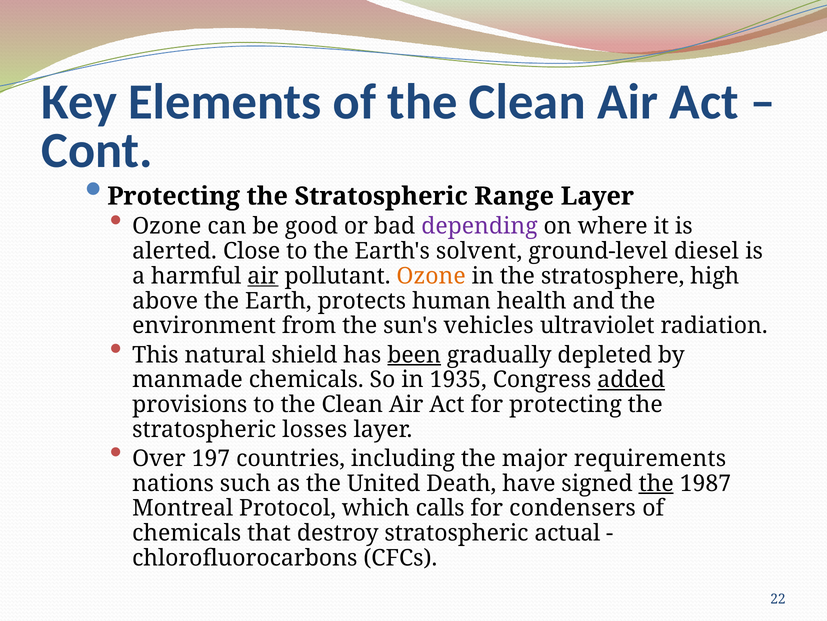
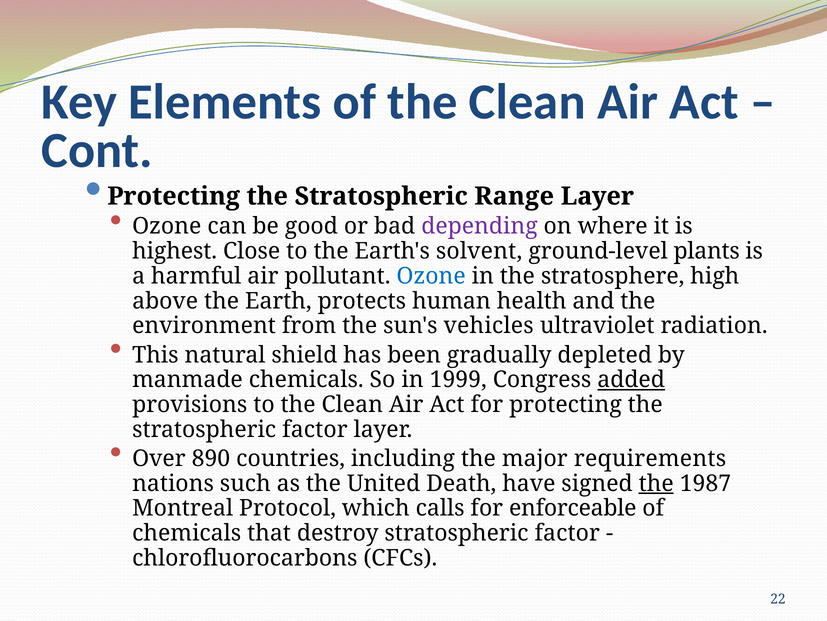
alerted: alerted -> highest
diesel: diesel -> plants
air at (263, 276) underline: present -> none
Ozone at (431, 276) colour: orange -> blue
been underline: present -> none
1935: 1935 -> 1999
losses at (315, 429): losses -> factor
197: 197 -> 890
condensers: condensers -> enforceable
destroy stratospheric actual: actual -> factor
